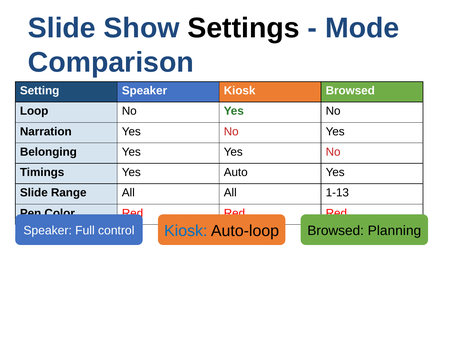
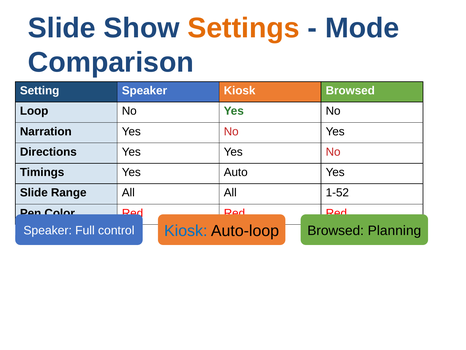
Settings colour: black -> orange
Belonging: Belonging -> Directions
1-13: 1-13 -> 1-52
